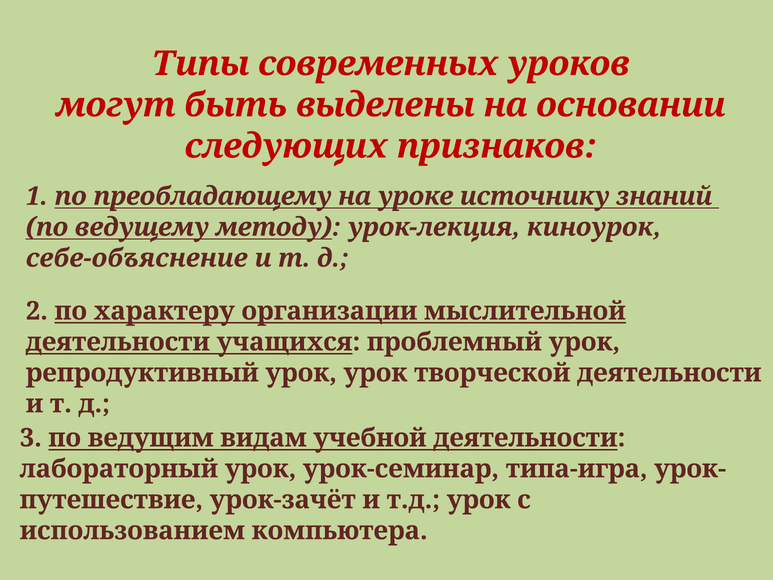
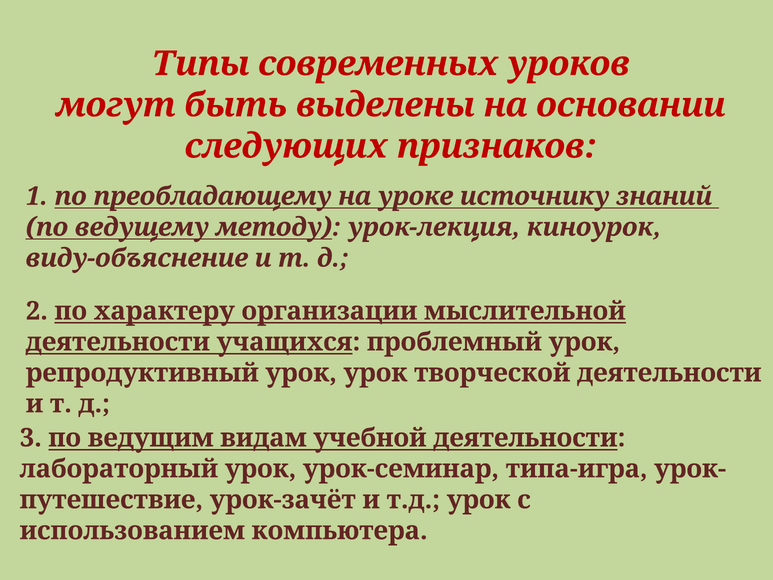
себе-объяснение: себе-объяснение -> виду-объяснение
